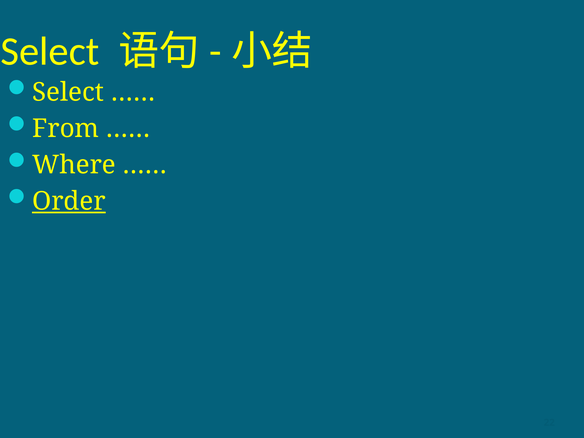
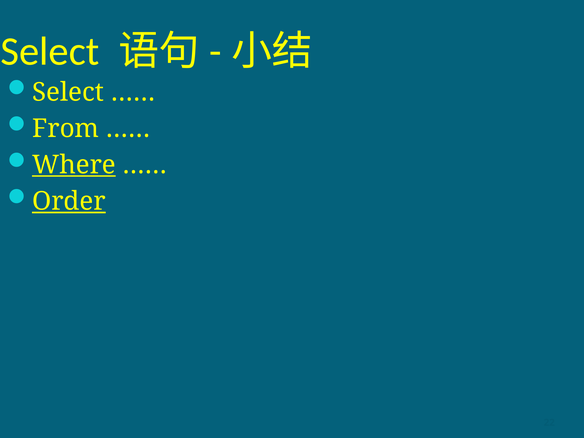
Where underline: none -> present
